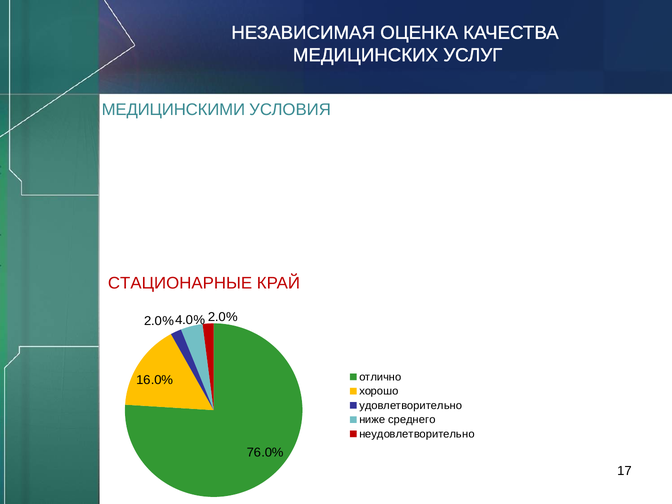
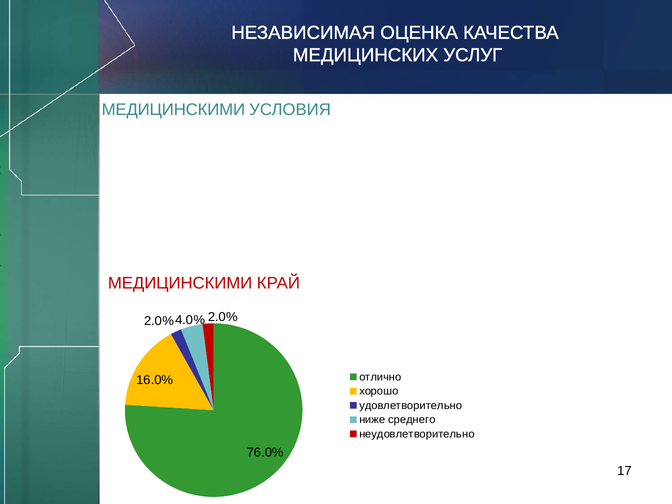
СТАЦИОНАРНЫЕ at (180, 283): СТАЦИОНАРНЫЕ -> МЕДИЦИНСКИМИ
